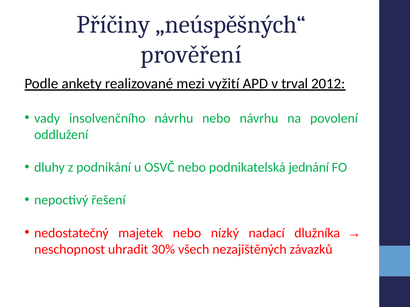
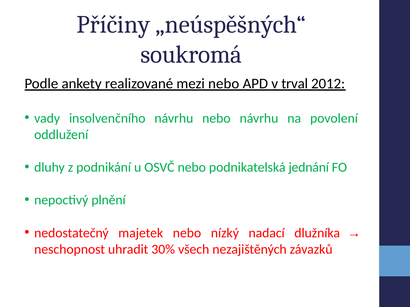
prověření: prověření -> soukromá
mezi vyžití: vyžití -> nebo
řešení: řešení -> plnění
